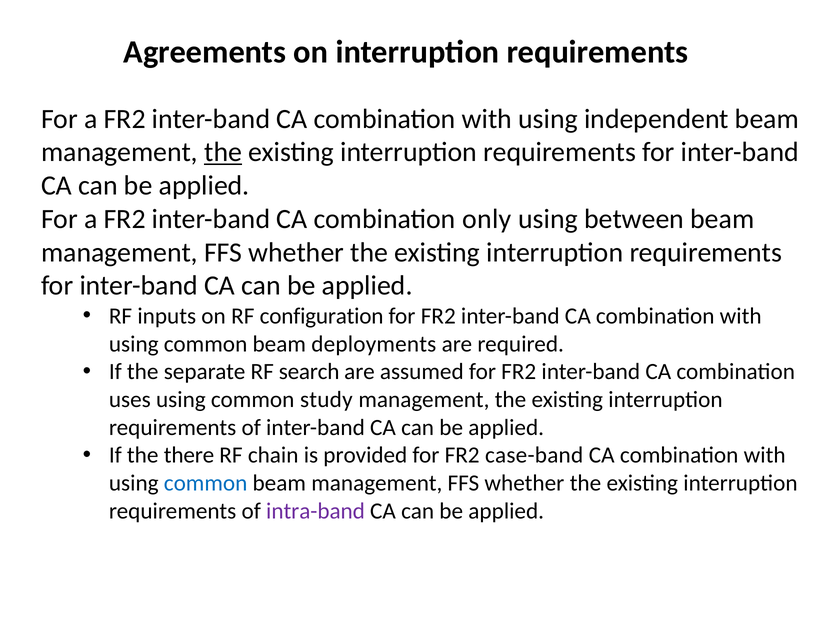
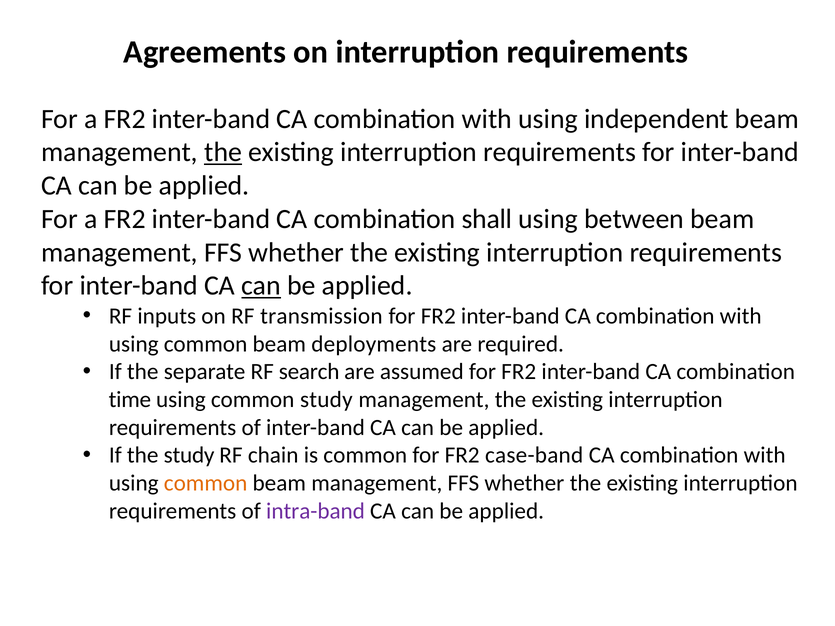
only: only -> shall
can at (261, 286) underline: none -> present
configuration: configuration -> transmission
uses: uses -> time
the there: there -> study
is provided: provided -> common
common at (206, 483) colour: blue -> orange
